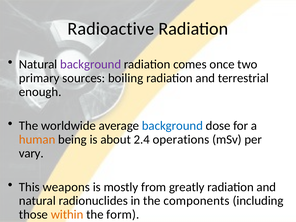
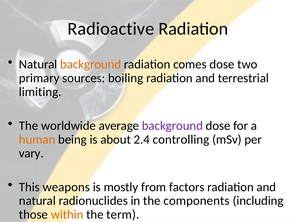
background at (91, 64) colour: purple -> orange
comes once: once -> dose
enough: enough -> limiting
background at (172, 126) colour: blue -> purple
operations: operations -> controlling
greatly: greatly -> factors
form: form -> term
